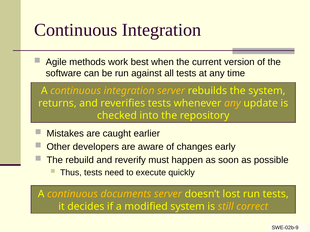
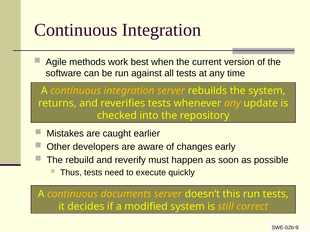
lost: lost -> this
